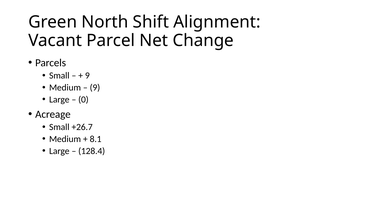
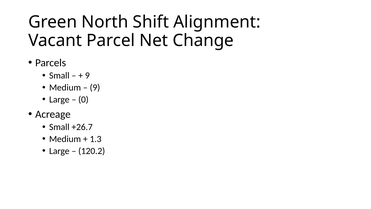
8.1: 8.1 -> 1.3
128.4: 128.4 -> 120.2
